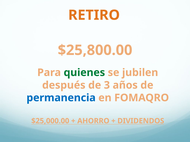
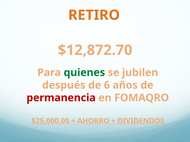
$25,800.00: $25,800.00 -> $12,872.70
3: 3 -> 6
permanencia colour: blue -> red
